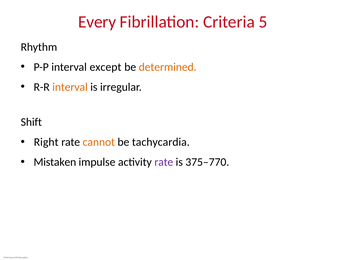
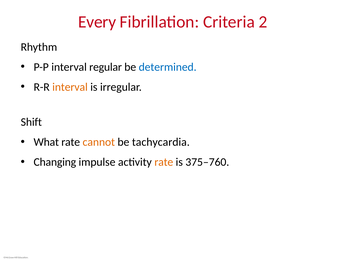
5: 5 -> 2
except: except -> regular
determined colour: orange -> blue
Right: Right -> What
Mistaken: Mistaken -> Changing
rate at (164, 162) colour: purple -> orange
375‒770: 375‒770 -> 375‒760
